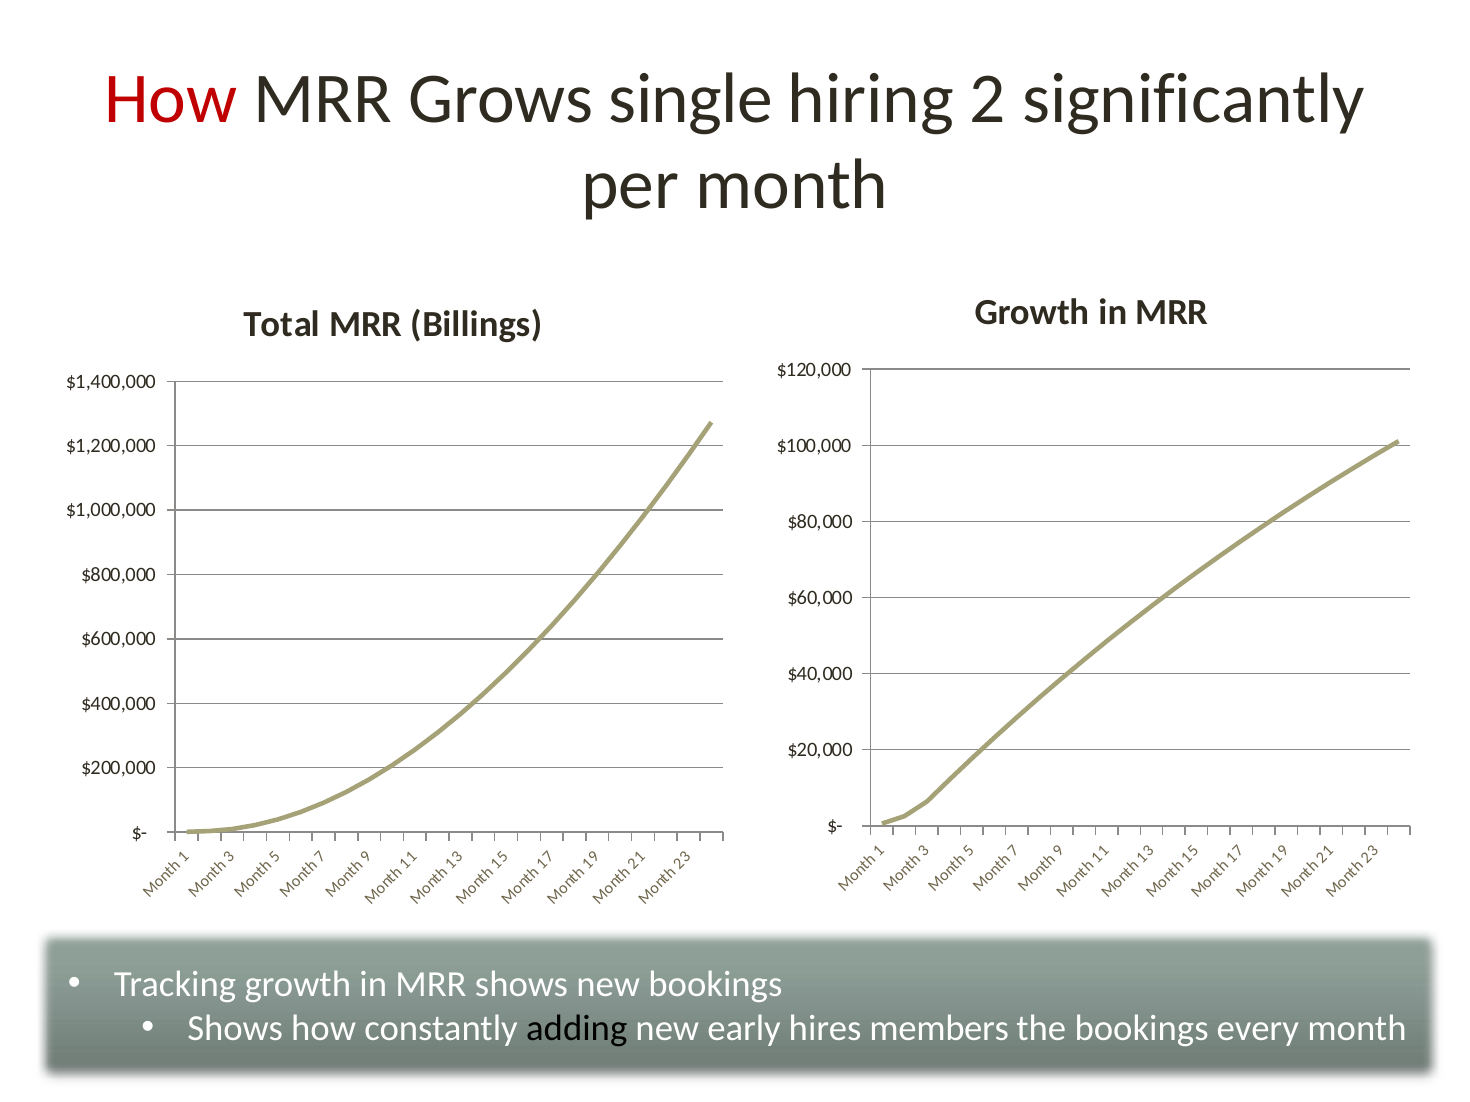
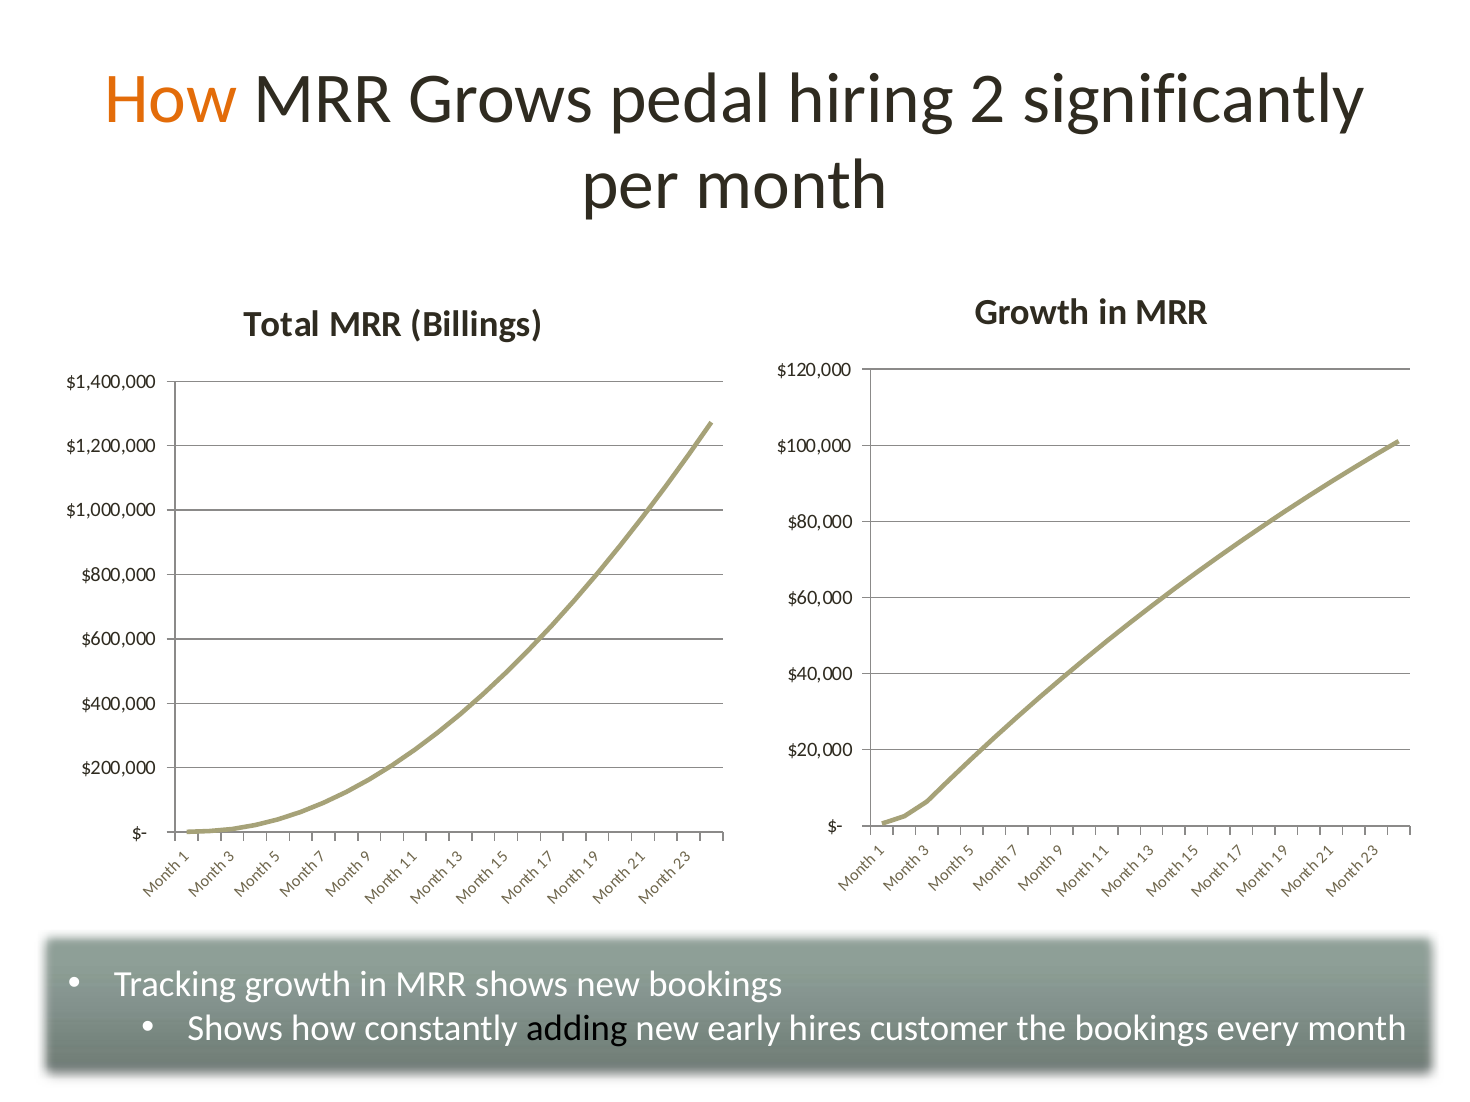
How at (171, 99) colour: red -> orange
single: single -> pedal
members: members -> customer
